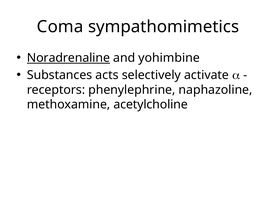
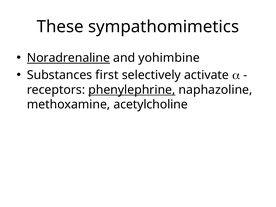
Coma: Coma -> These
acts: acts -> first
phenylephrine underline: none -> present
